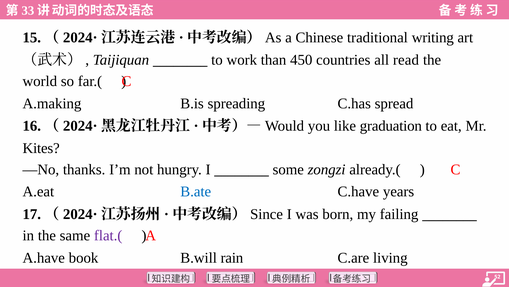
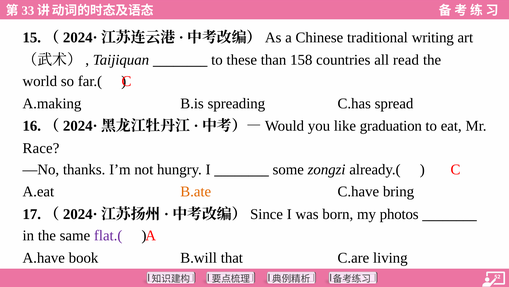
work: work -> these
450: 450 -> 158
Kites: Kites -> Race
B.ate colour: blue -> orange
years: years -> bring
failing: failing -> photos
rain: rain -> that
